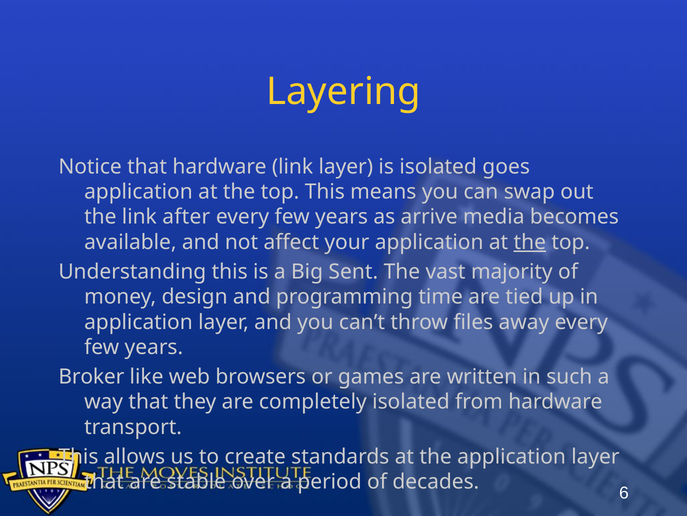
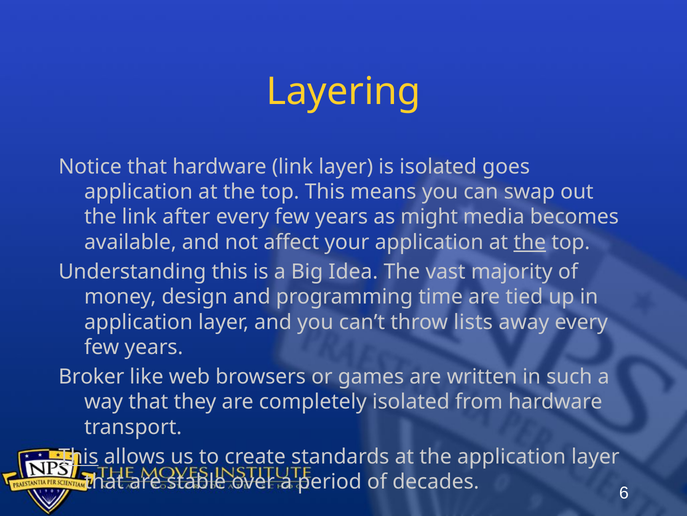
arrive: arrive -> might
Sent: Sent -> Idea
files: files -> lists
This at (78, 456) underline: none -> present
